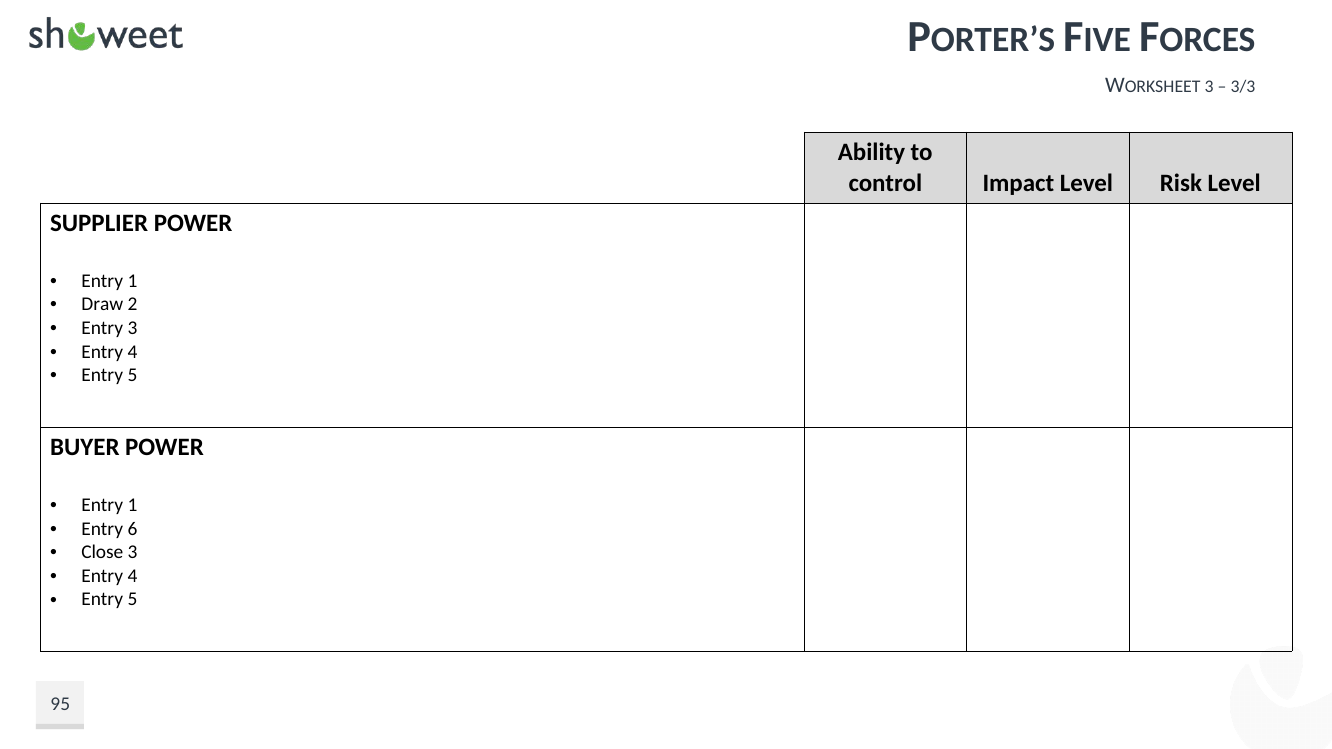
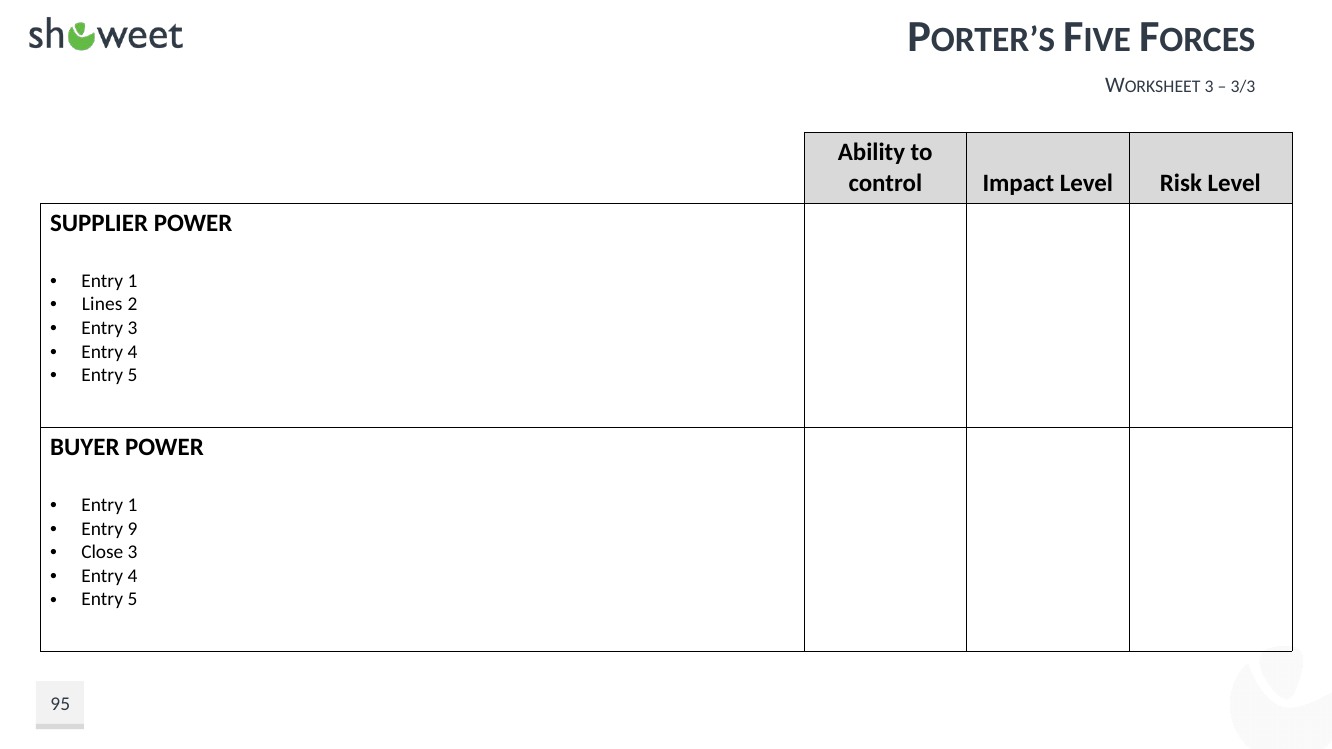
Draw: Draw -> Lines
6: 6 -> 9
